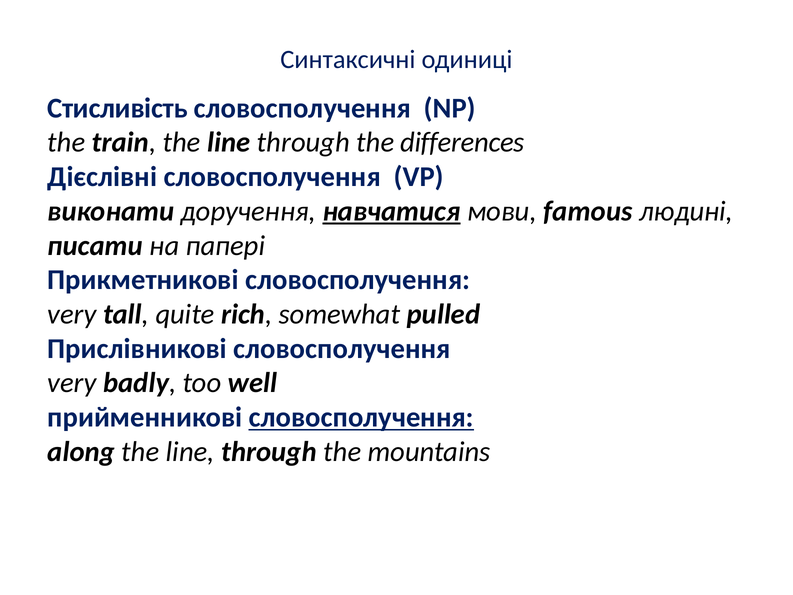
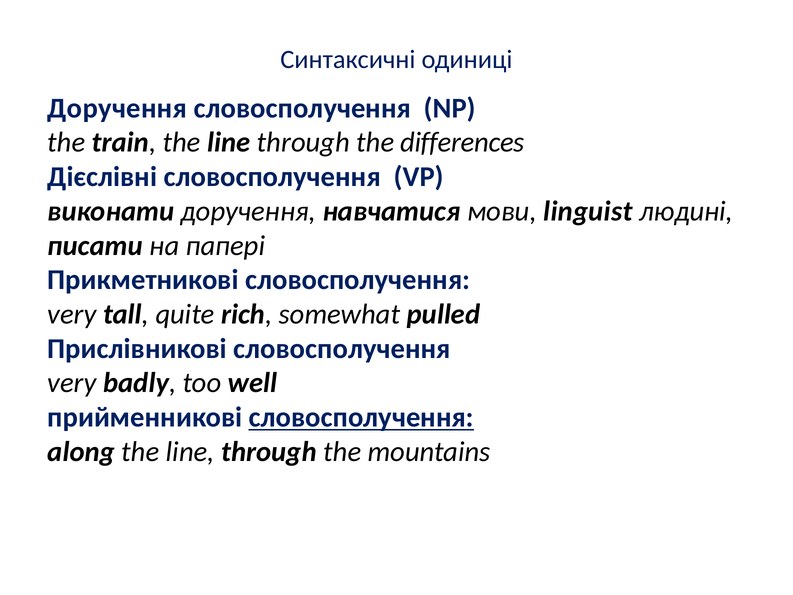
Стисливість at (118, 108): Стисливість -> Доручення
навчатися underline: present -> none
famous: famous -> linguist
